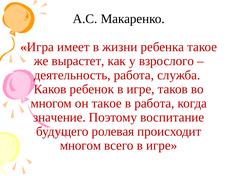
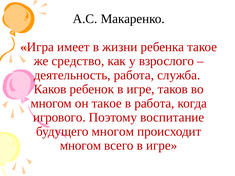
вырастет: вырастет -> средство
значение: значение -> игрового
будущего ролевая: ролевая -> многом
